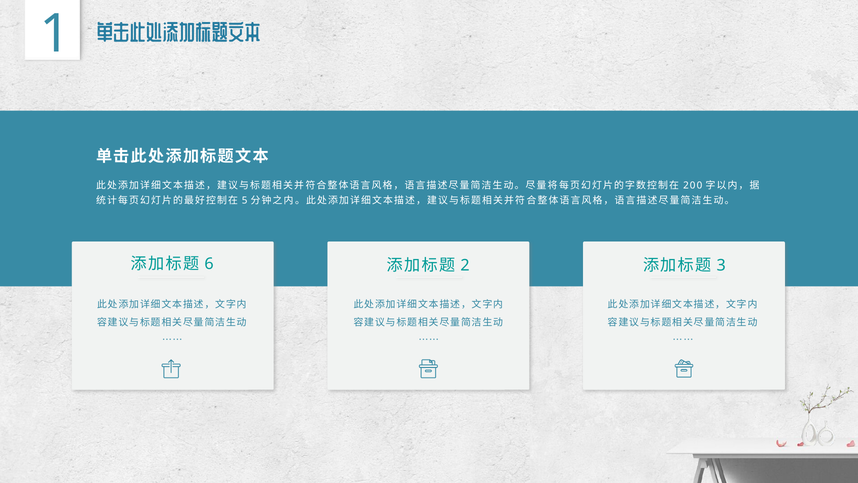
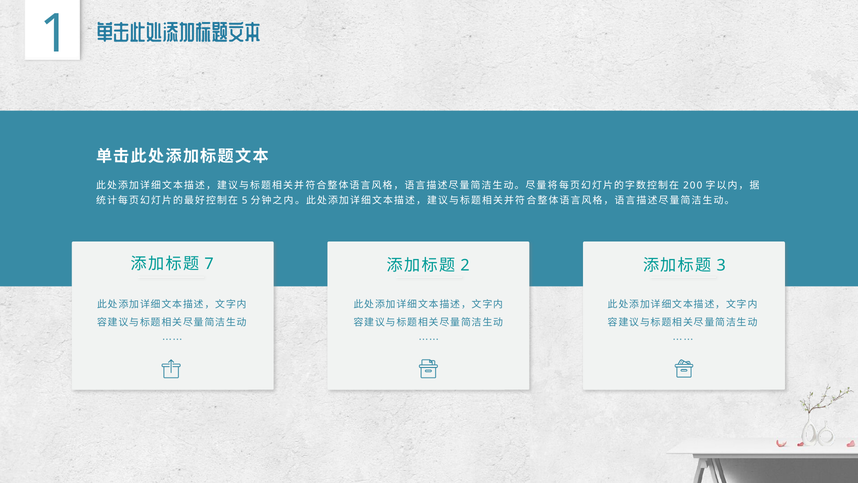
6: 6 -> 7
